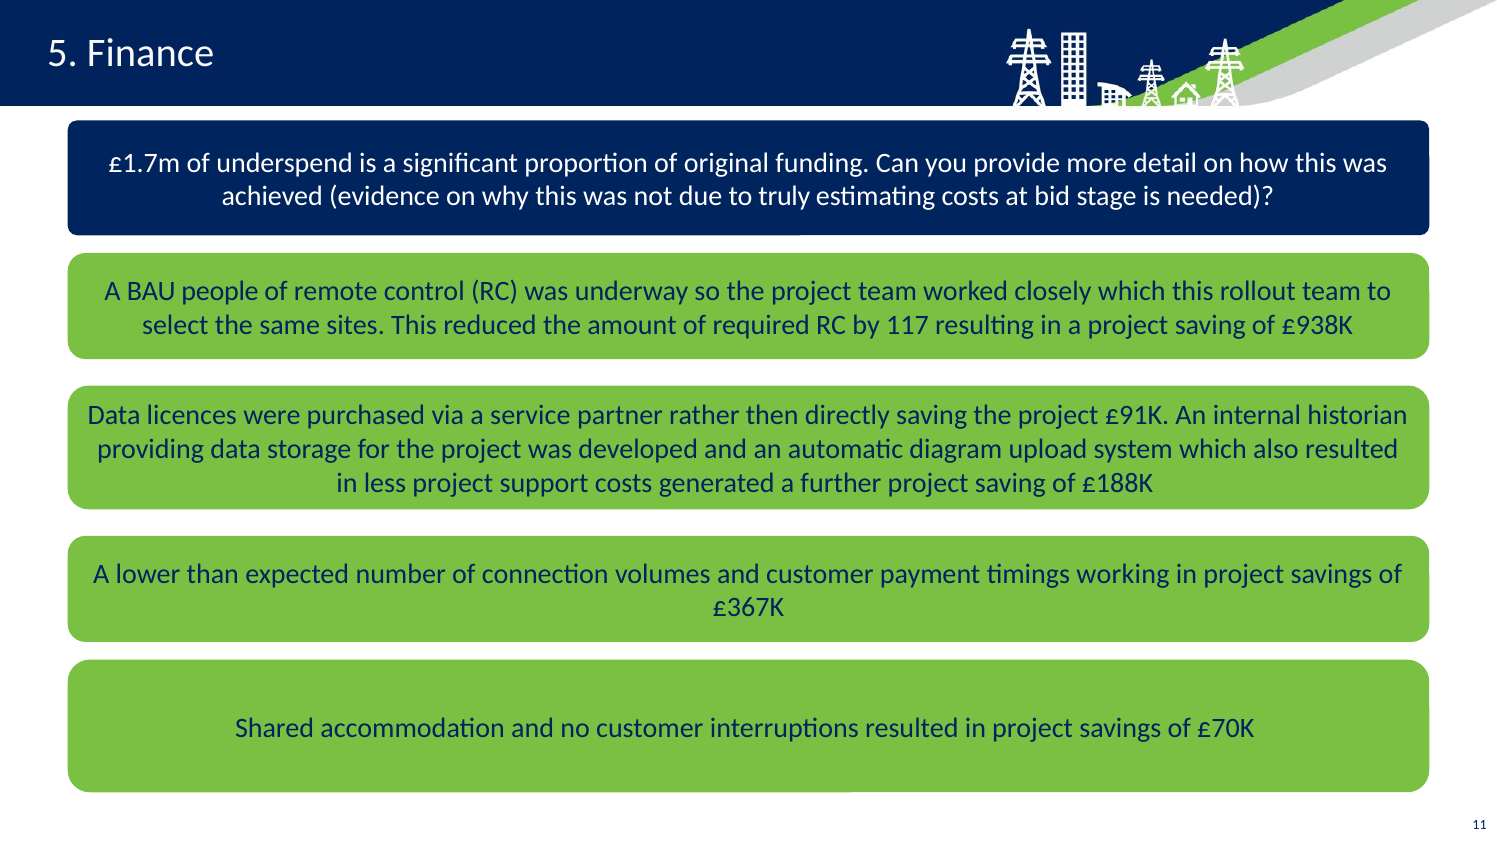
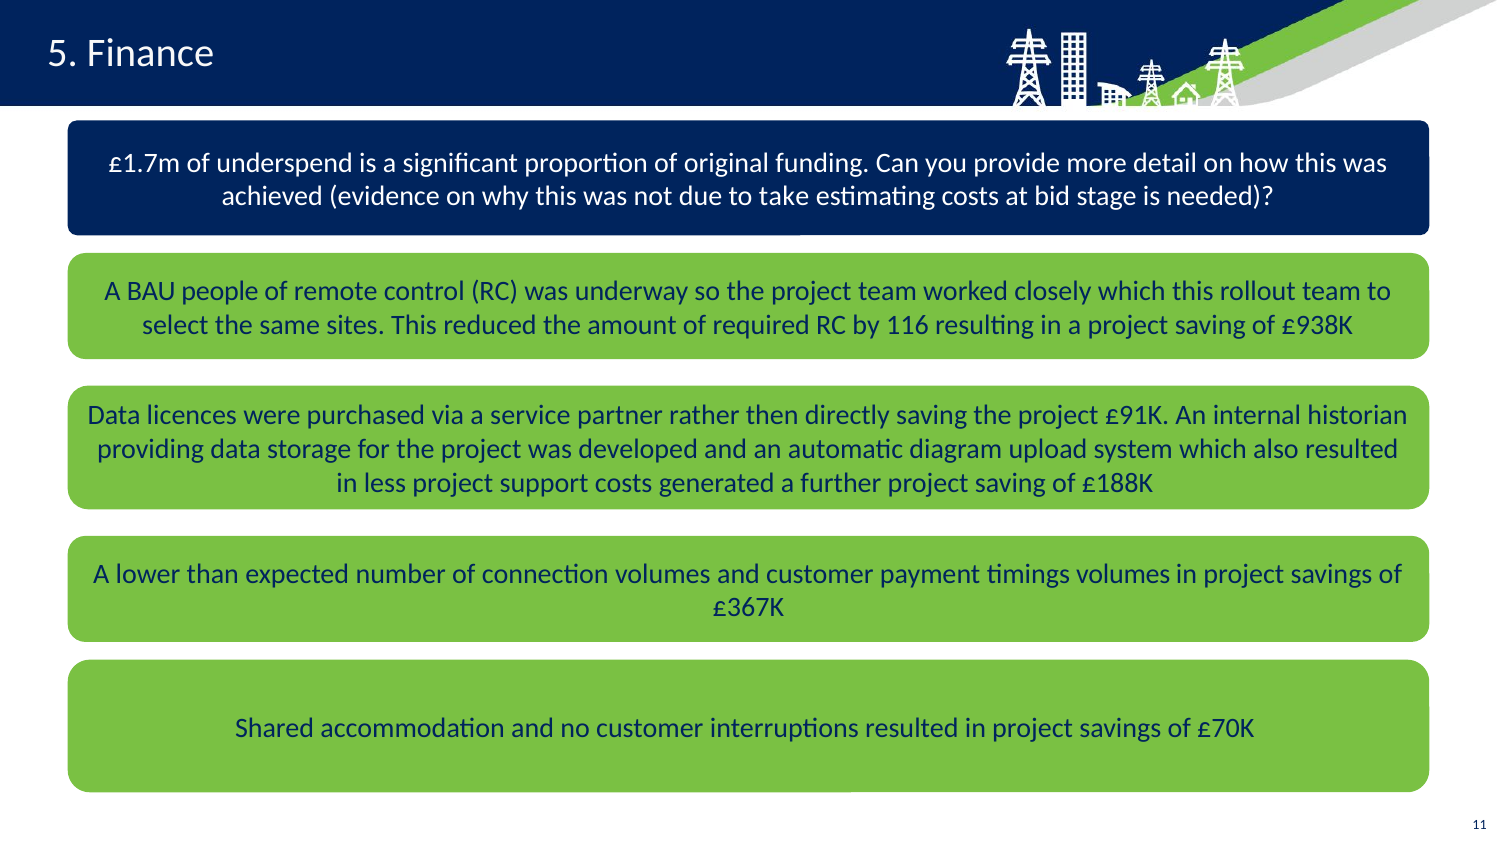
truly: truly -> take
117: 117 -> 116
timings working: working -> volumes
